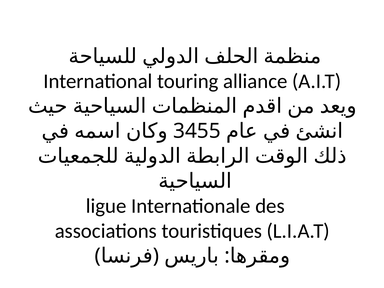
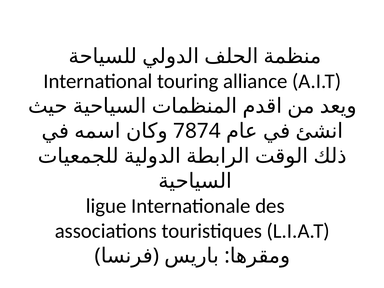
3455: 3455 -> 7874
